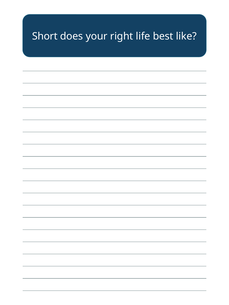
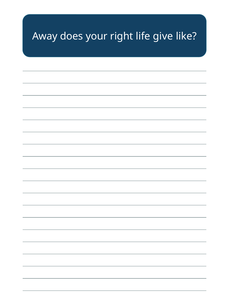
Short: Short -> Away
best: best -> give
